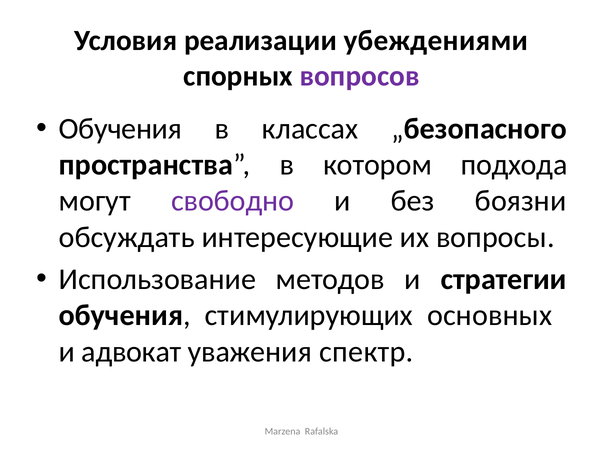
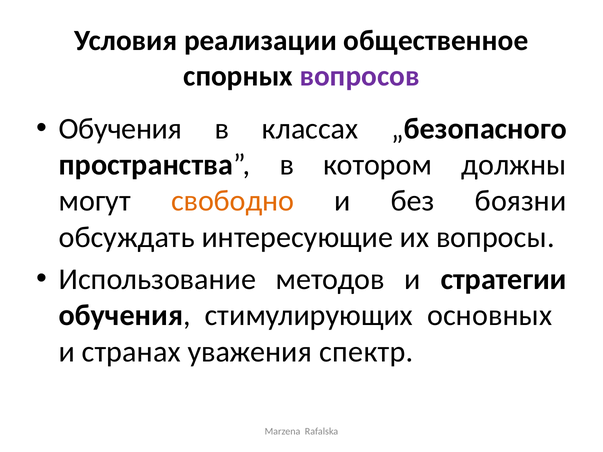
убеждениями: убеждениями -> общественное
подхода: подхода -> должны
свободно colour: purple -> orange
адвокат: адвокат -> странах
